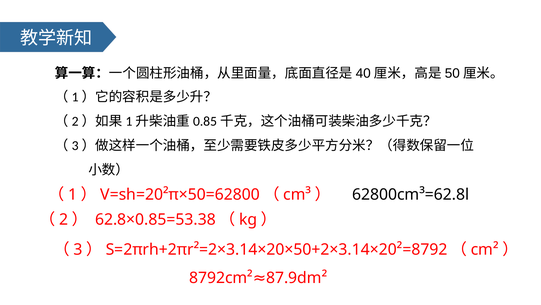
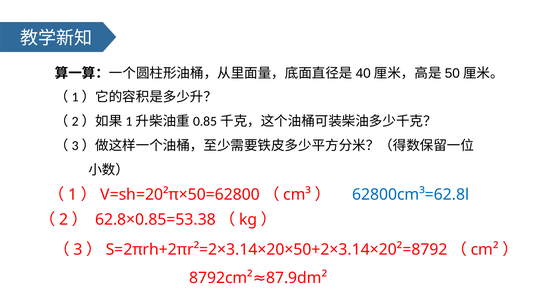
62800cm³=62.8l colour: black -> blue
